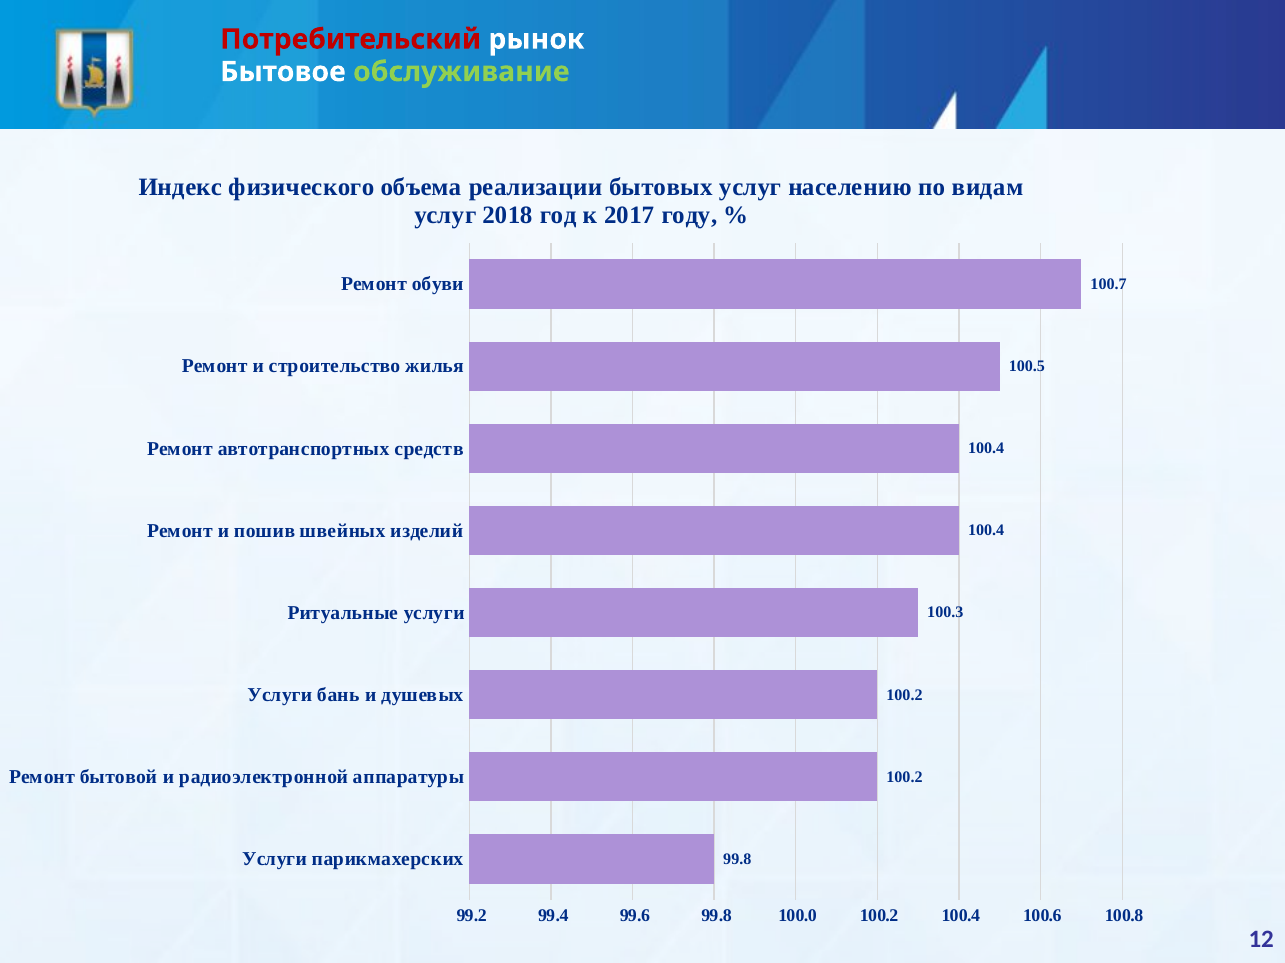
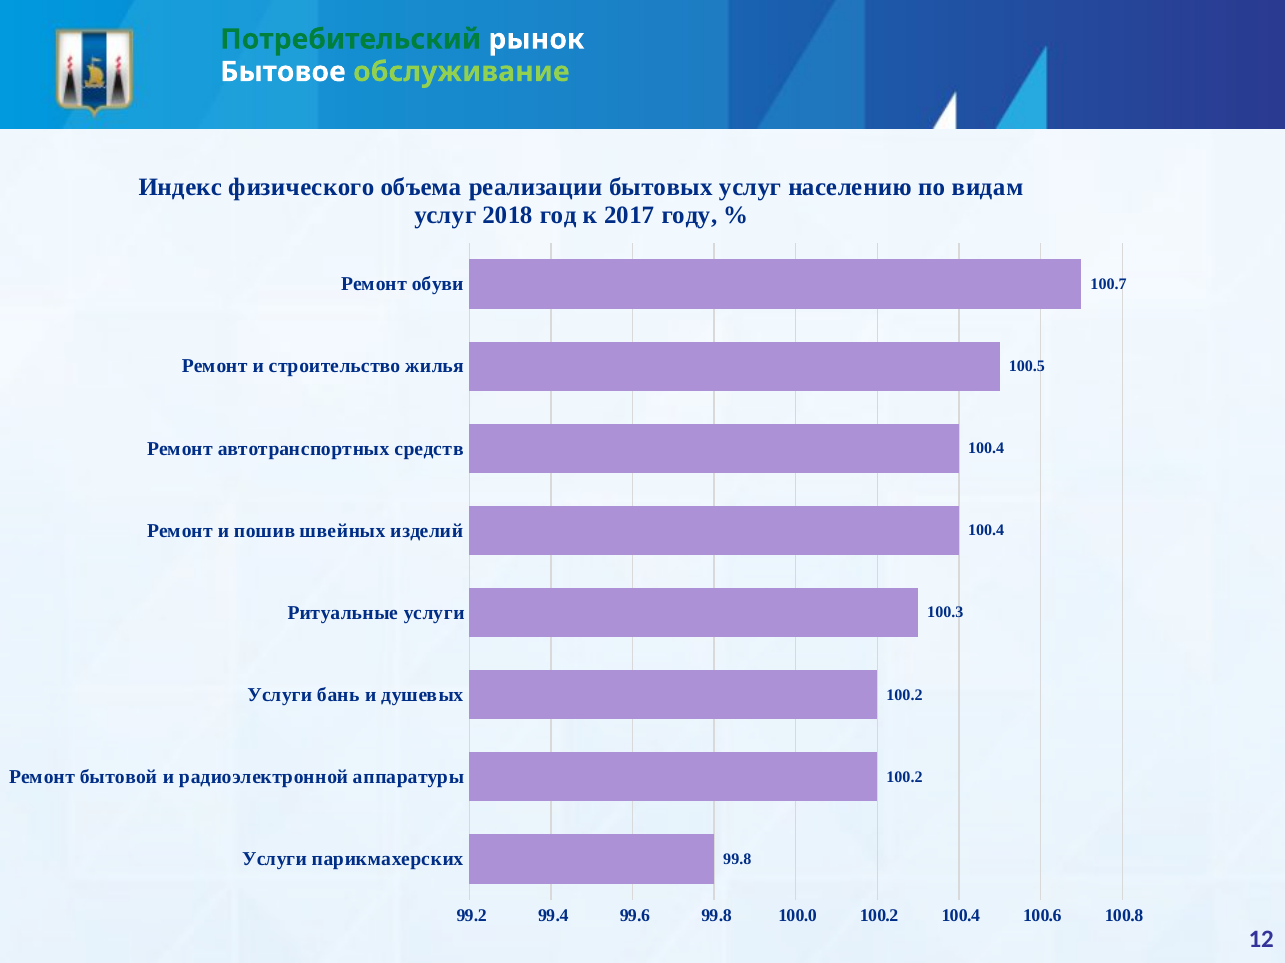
Потребительский colour: red -> green
